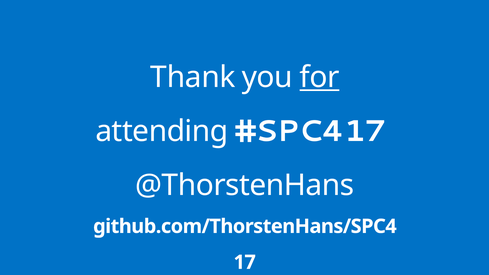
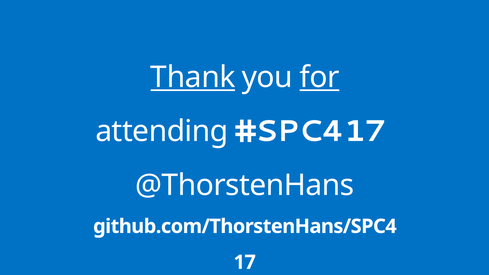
Thank underline: none -> present
